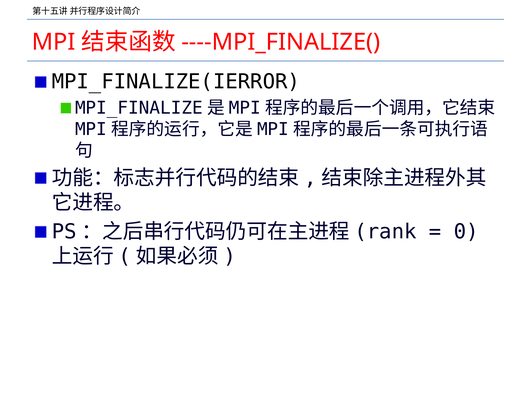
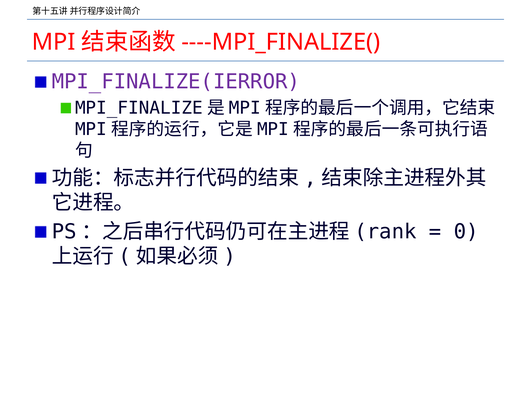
MPI_FINALIZE(IERROR colour: black -> purple
